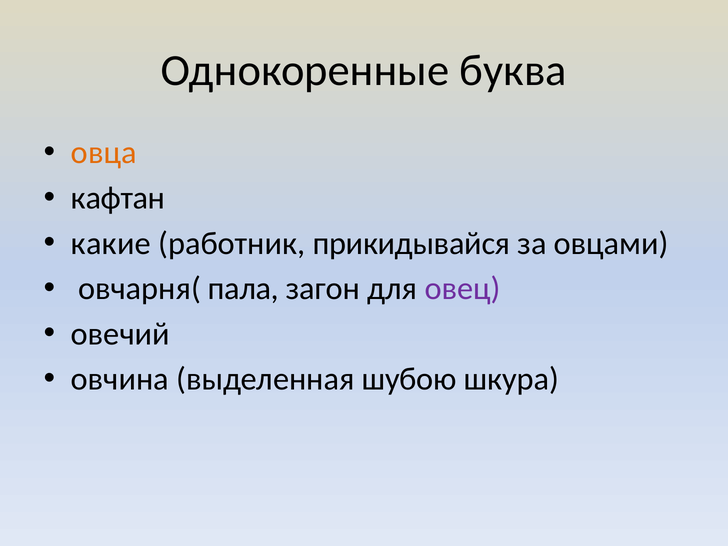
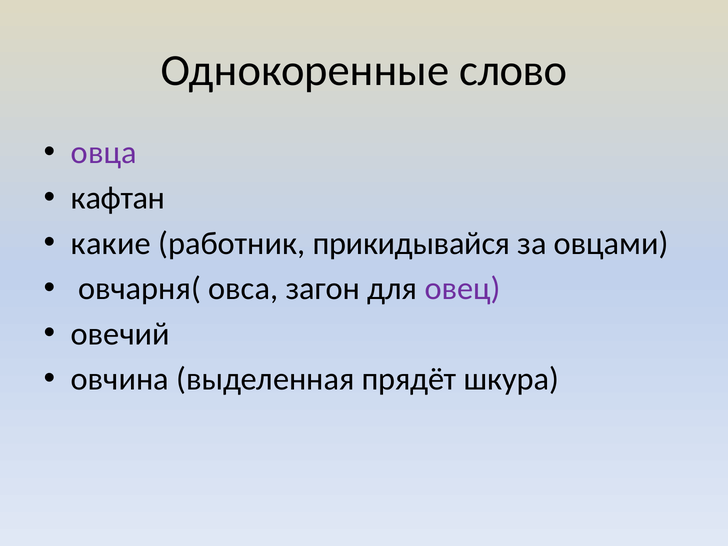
буква: буква -> слово
овца colour: orange -> purple
пала: пала -> овса
шубою: шубою -> прядёт
